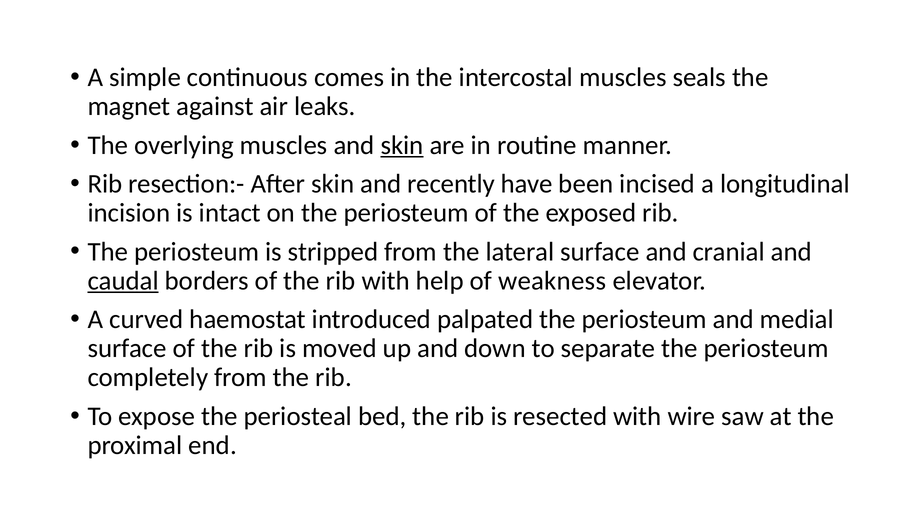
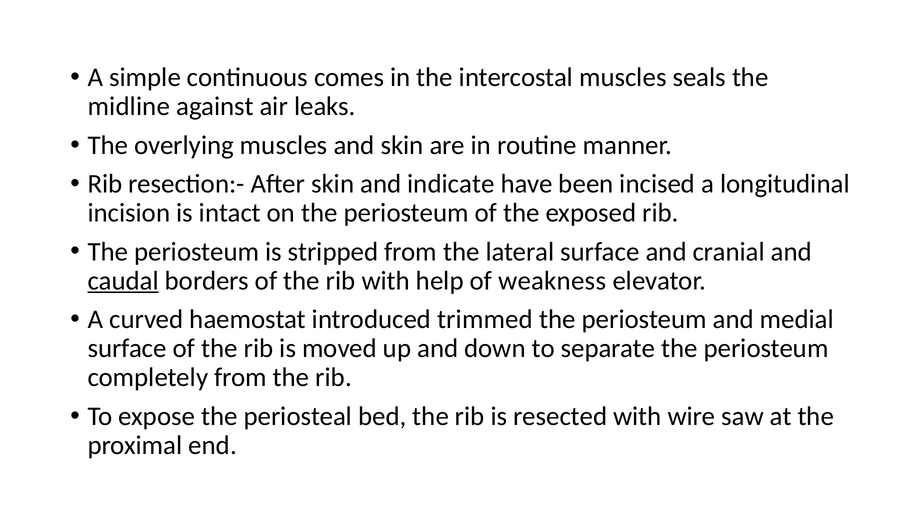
magnet: magnet -> midline
skin at (402, 145) underline: present -> none
recently: recently -> indicate
palpated: palpated -> trimmed
